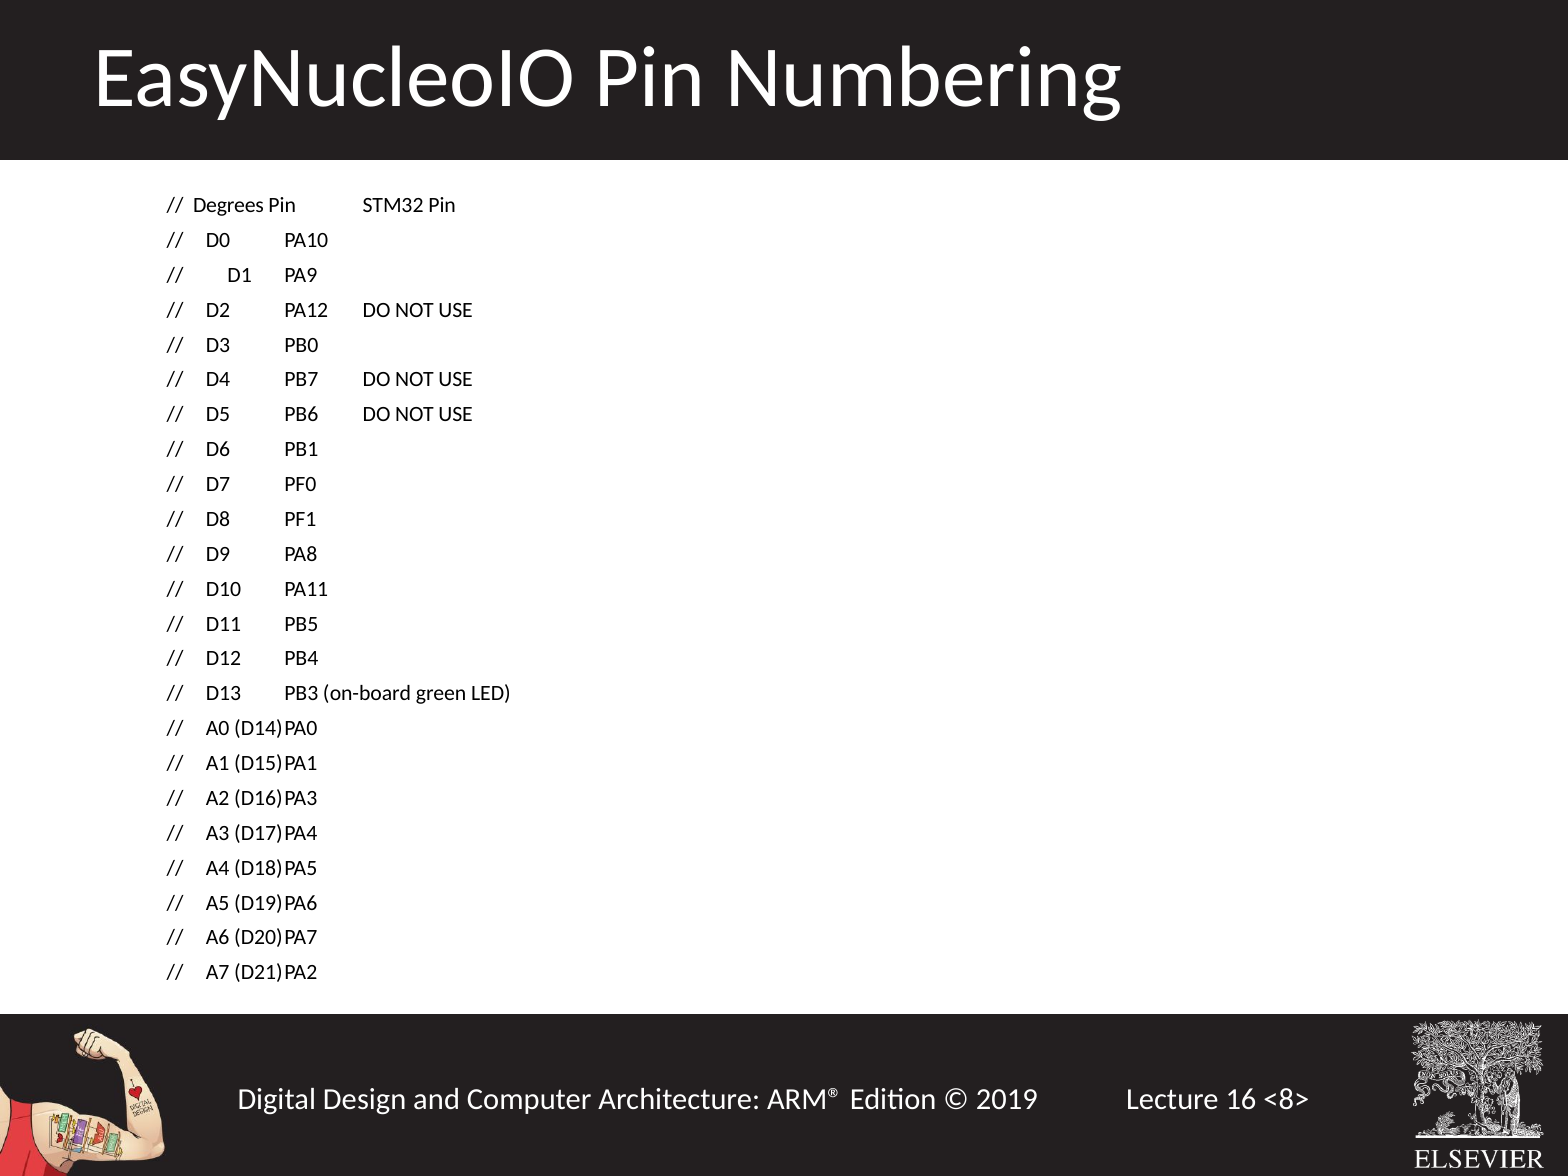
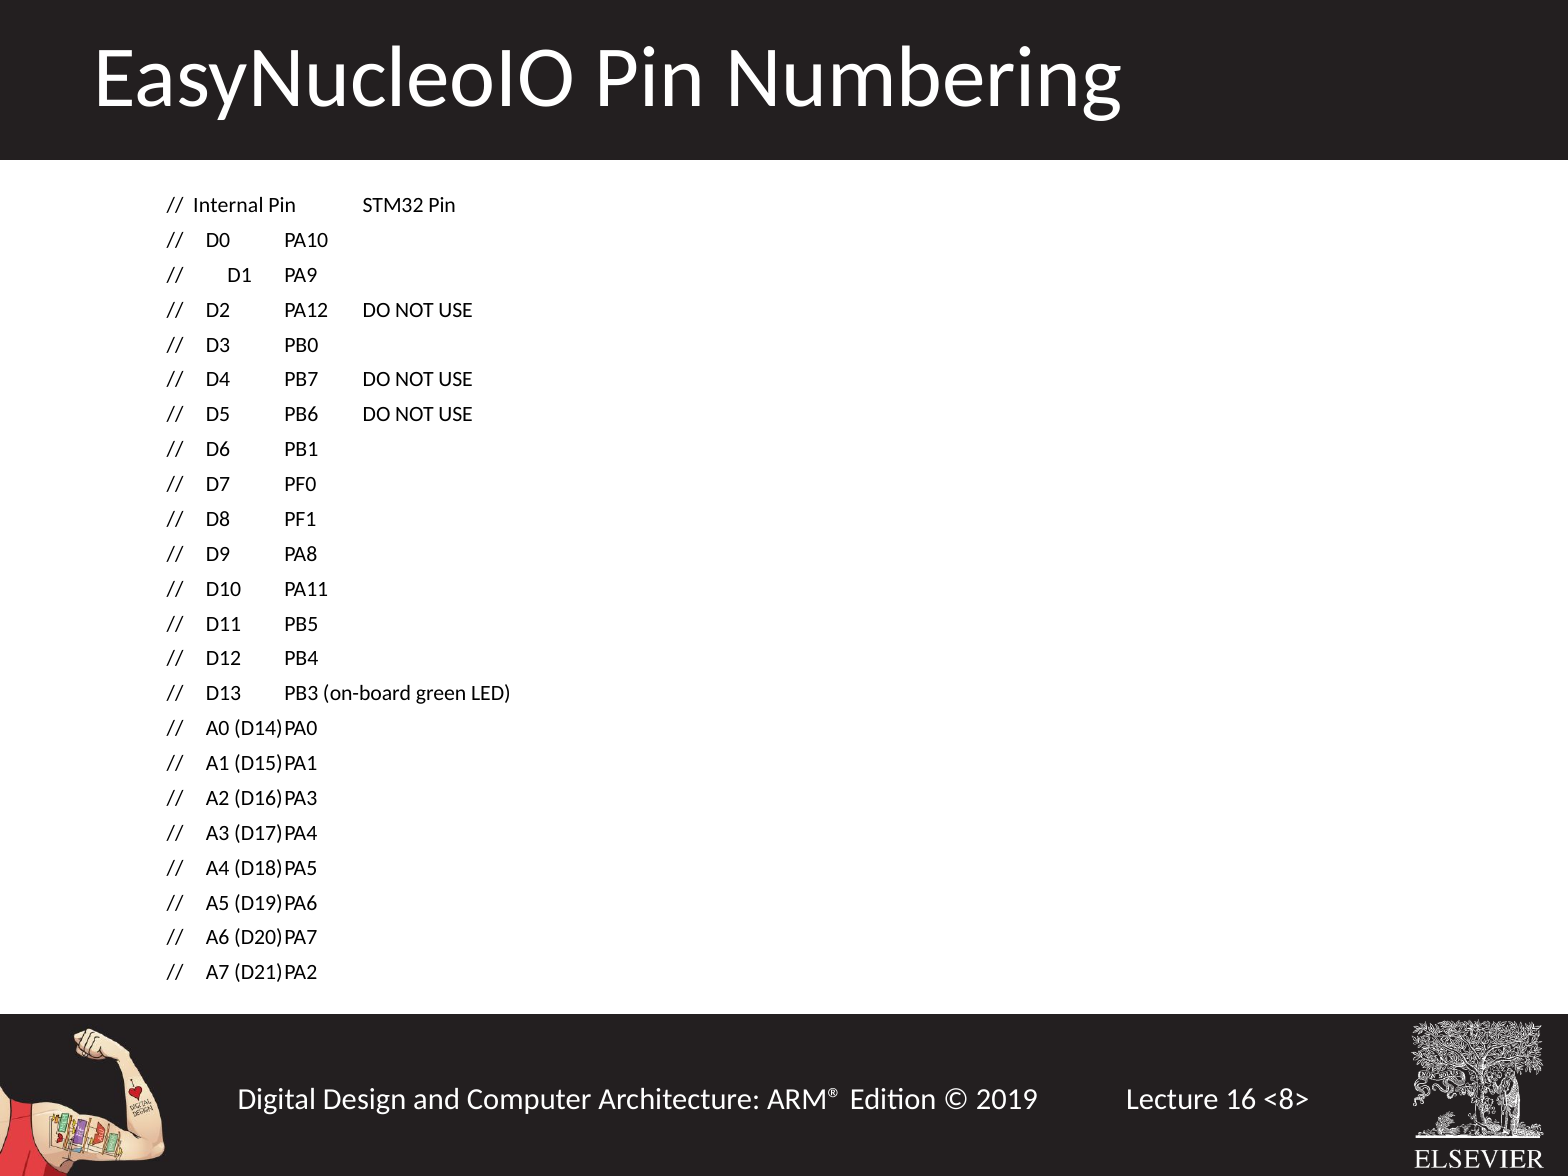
Degrees: Degrees -> Internal
